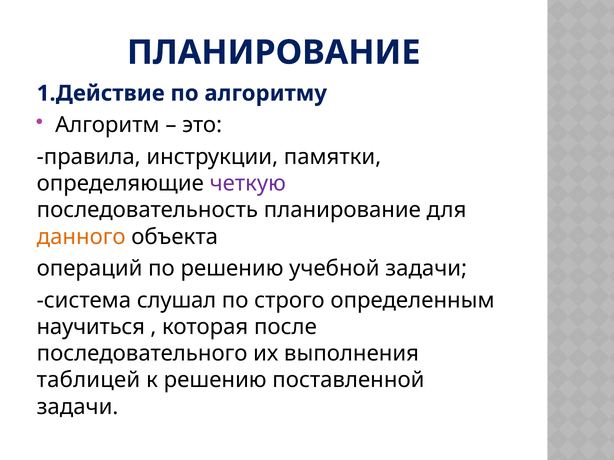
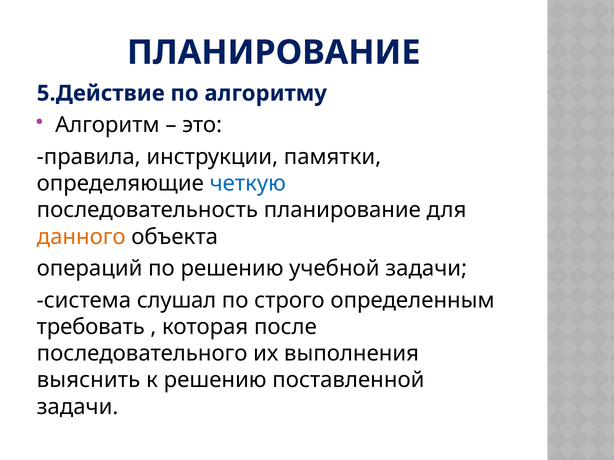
1.Действие: 1.Действие -> 5.Действие
четкую colour: purple -> blue
научиться: научиться -> требовать
таблицей: таблицей -> выяснить
